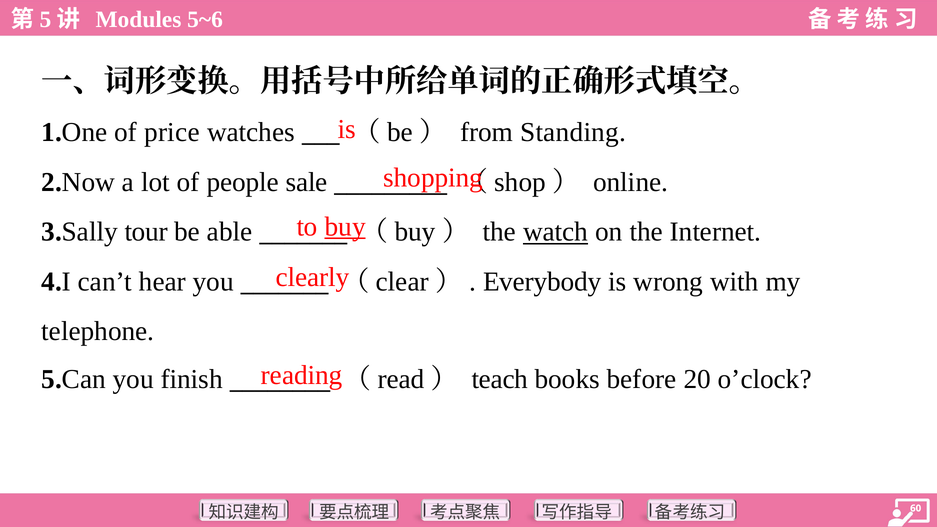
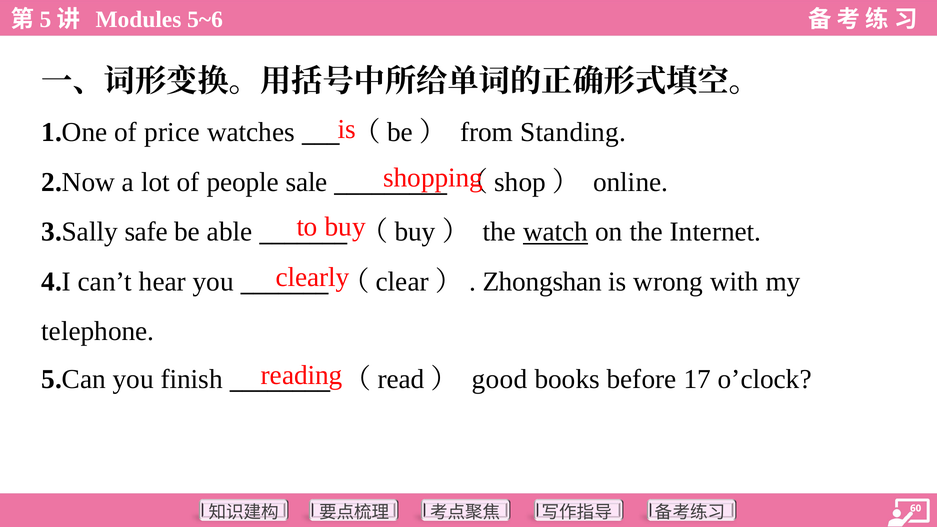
buy underline: present -> none
tour: tour -> safe
Everybody: Everybody -> Zhongshan
teach: teach -> good
20: 20 -> 17
